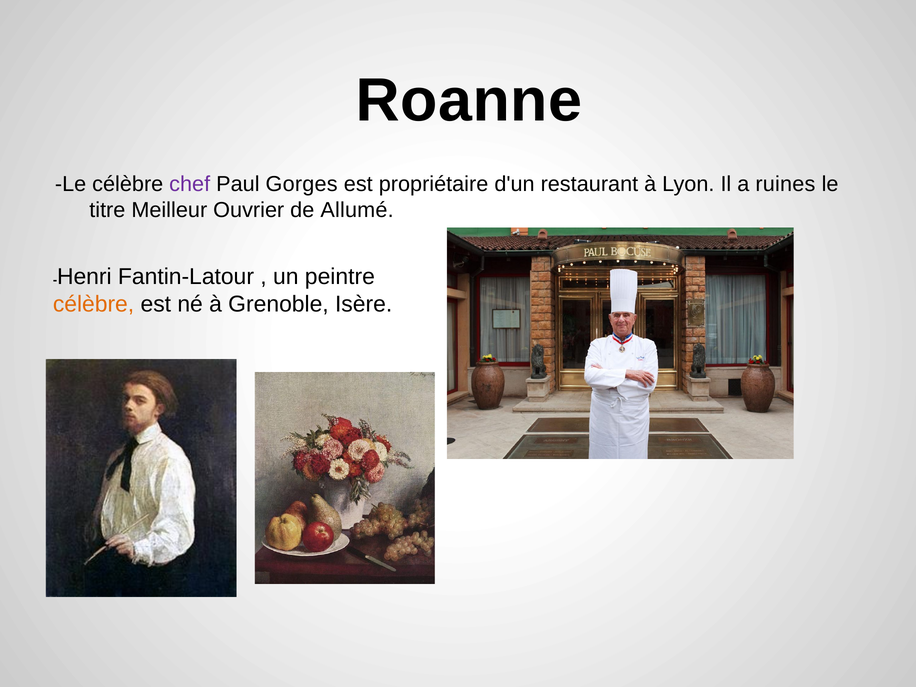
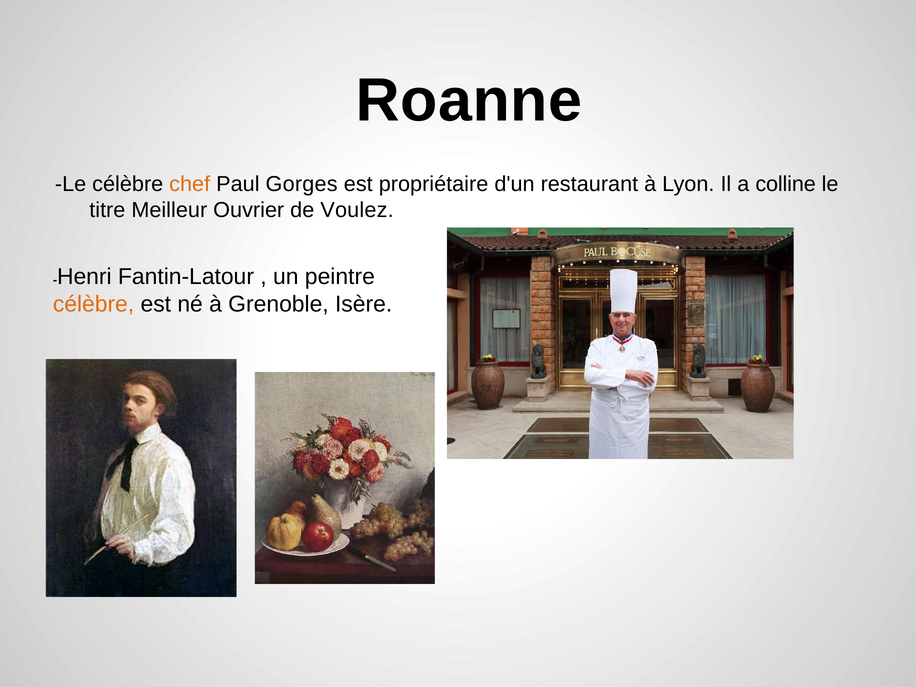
chef colour: purple -> orange
ruines: ruines -> colline
Allumé: Allumé -> Voulez
